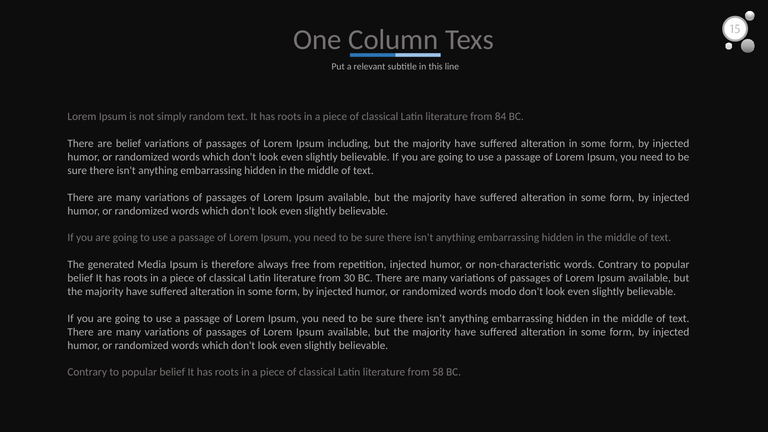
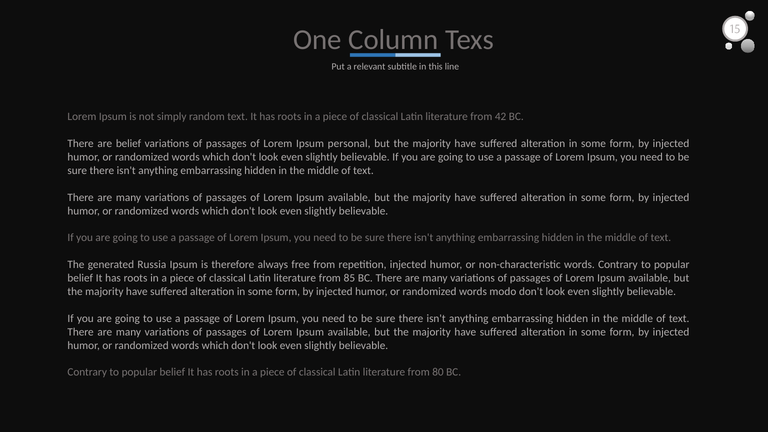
84: 84 -> 42
including: including -> personal
Media: Media -> Russia
30: 30 -> 85
58: 58 -> 80
